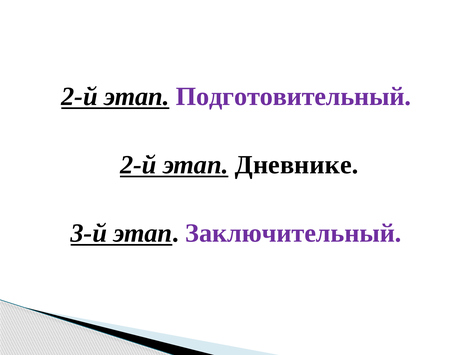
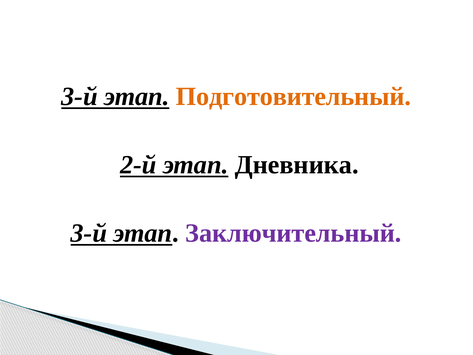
2-й at (79, 97): 2-й -> 3-й
Подготовительный colour: purple -> orange
Дневнике: Дневнике -> Дневника
